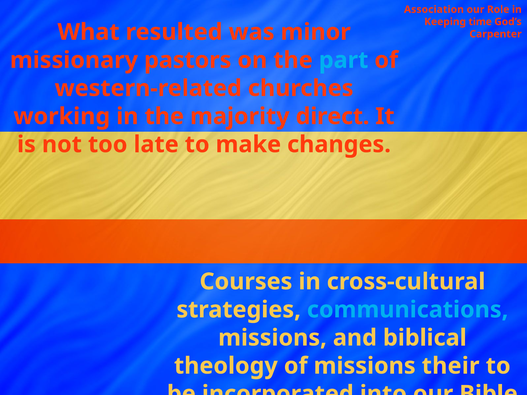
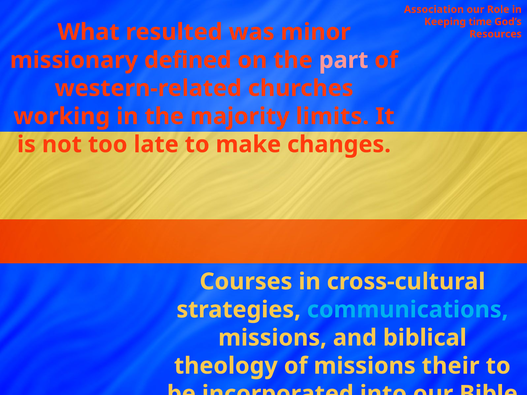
Carpenter: Carpenter -> Resources
pastors: pastors -> defined
part colour: light blue -> pink
direct: direct -> limits
